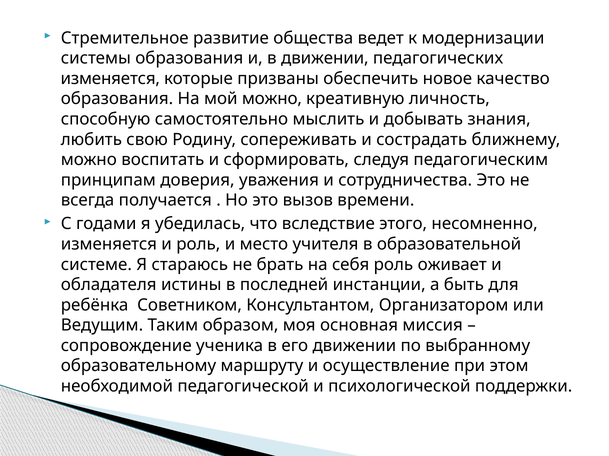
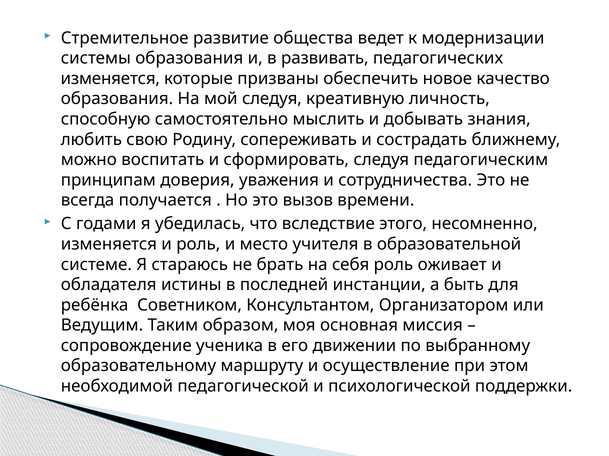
в движении: движении -> развивать
мой можно: можно -> следуя
